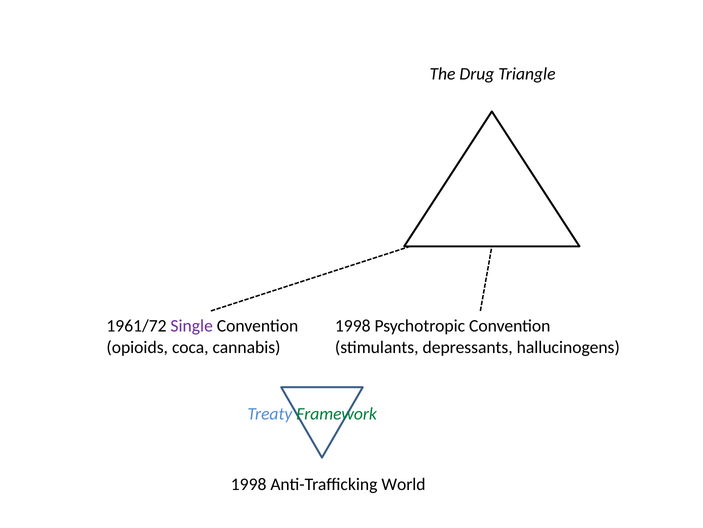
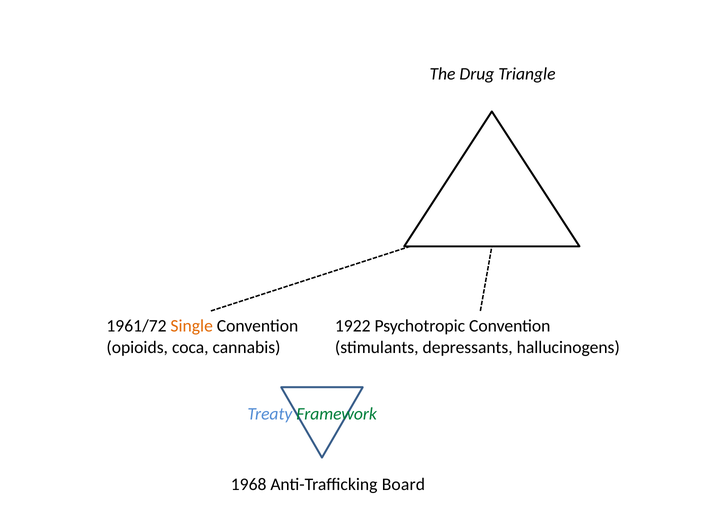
Single colour: purple -> orange
1998 at (353, 326): 1998 -> 1922
1998 at (249, 484): 1998 -> 1968
World: World -> Board
